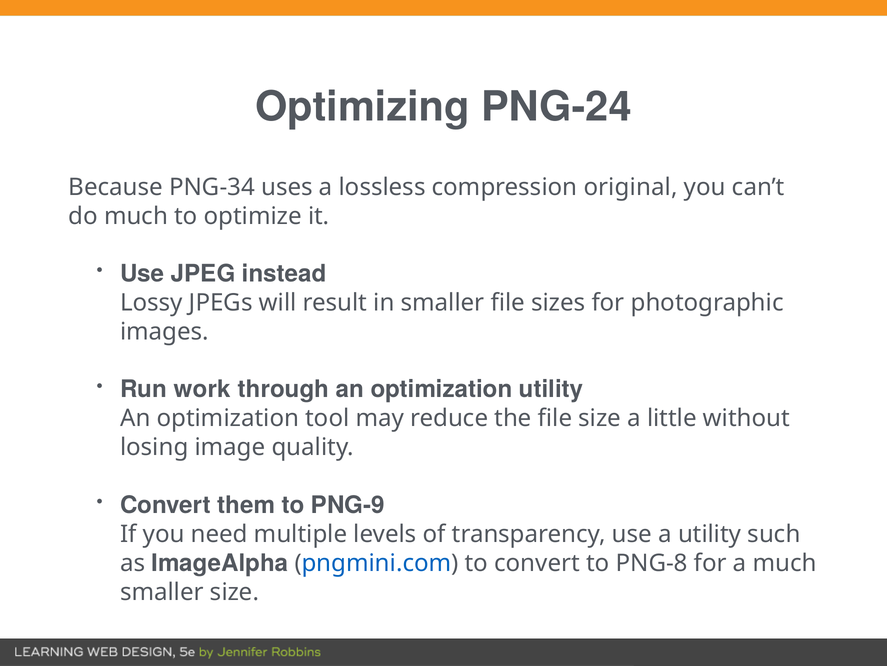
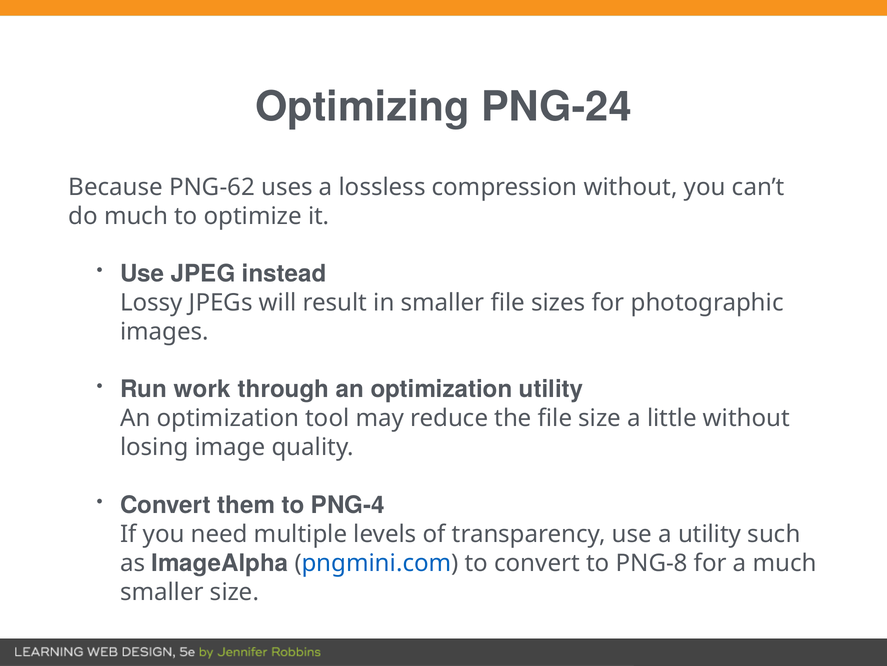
PNG-34: PNG-34 -> PNG-62
compression original: original -> without
PNG-9: PNG-9 -> PNG-4
